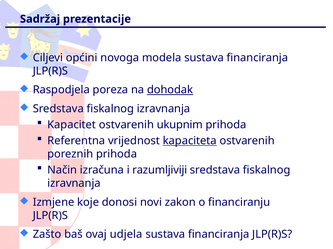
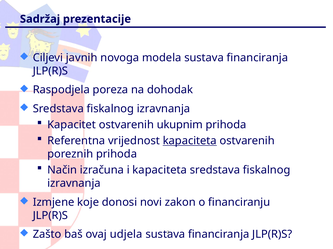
općini: općini -> javnih
dohodak underline: present -> none
i razumljiviji: razumljiviji -> kapaciteta
